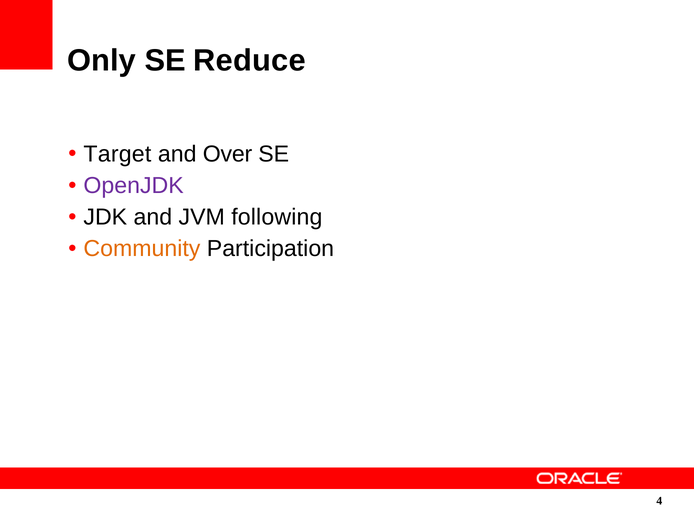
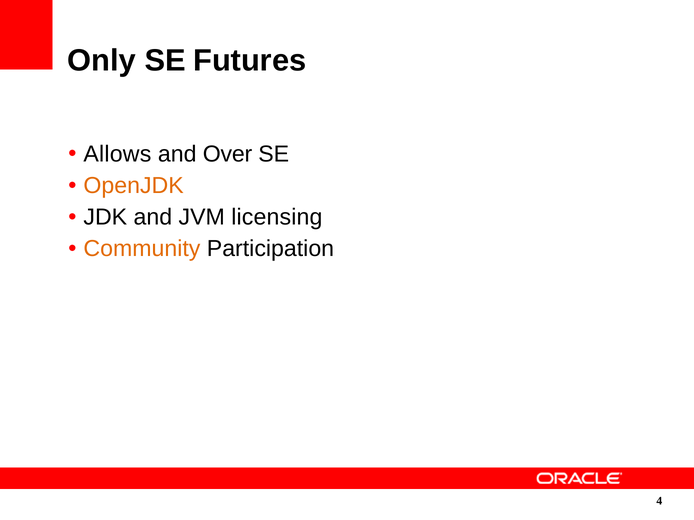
Reduce: Reduce -> Futures
Target: Target -> Allows
OpenJDK colour: purple -> orange
following: following -> licensing
